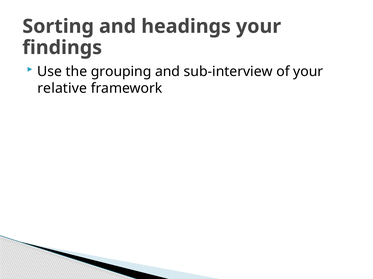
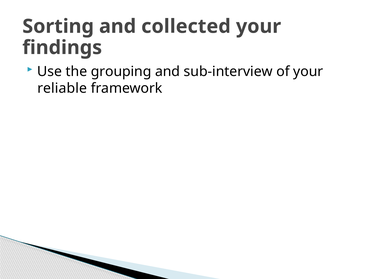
headings: headings -> collected
relative: relative -> reliable
